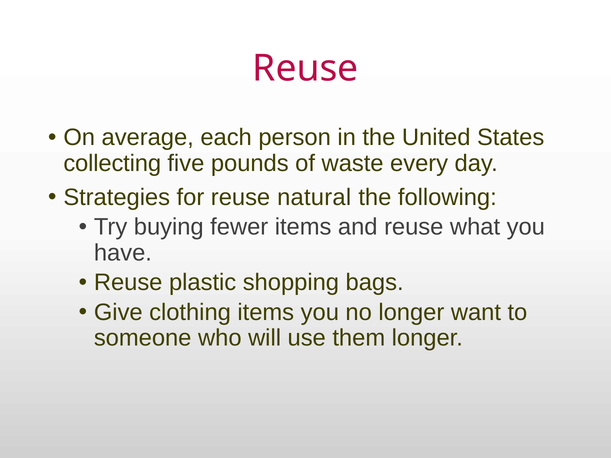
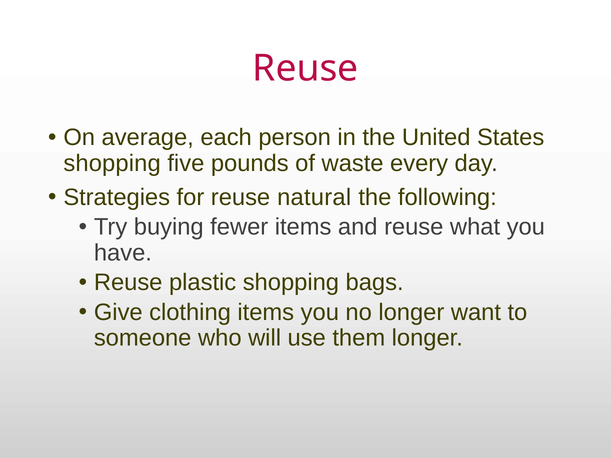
collecting at (112, 163): collecting -> shopping
